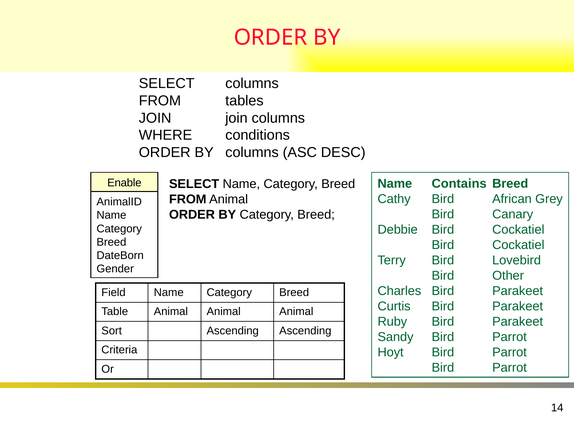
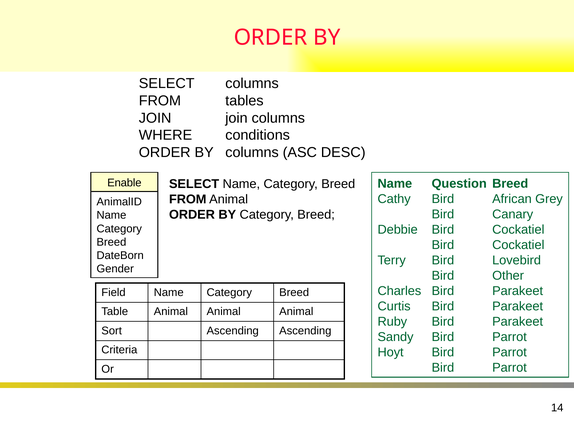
Contains: Contains -> Question
